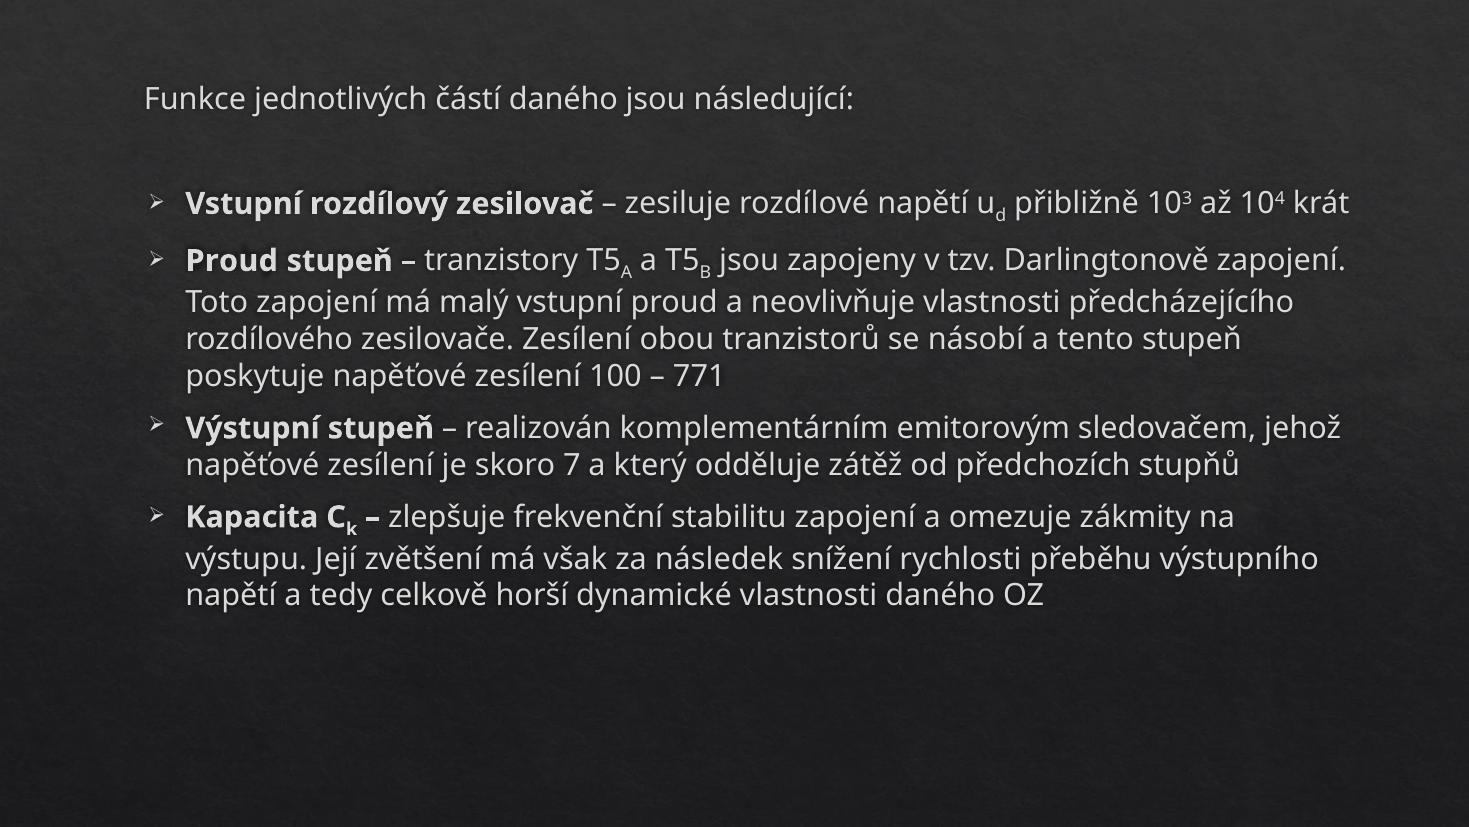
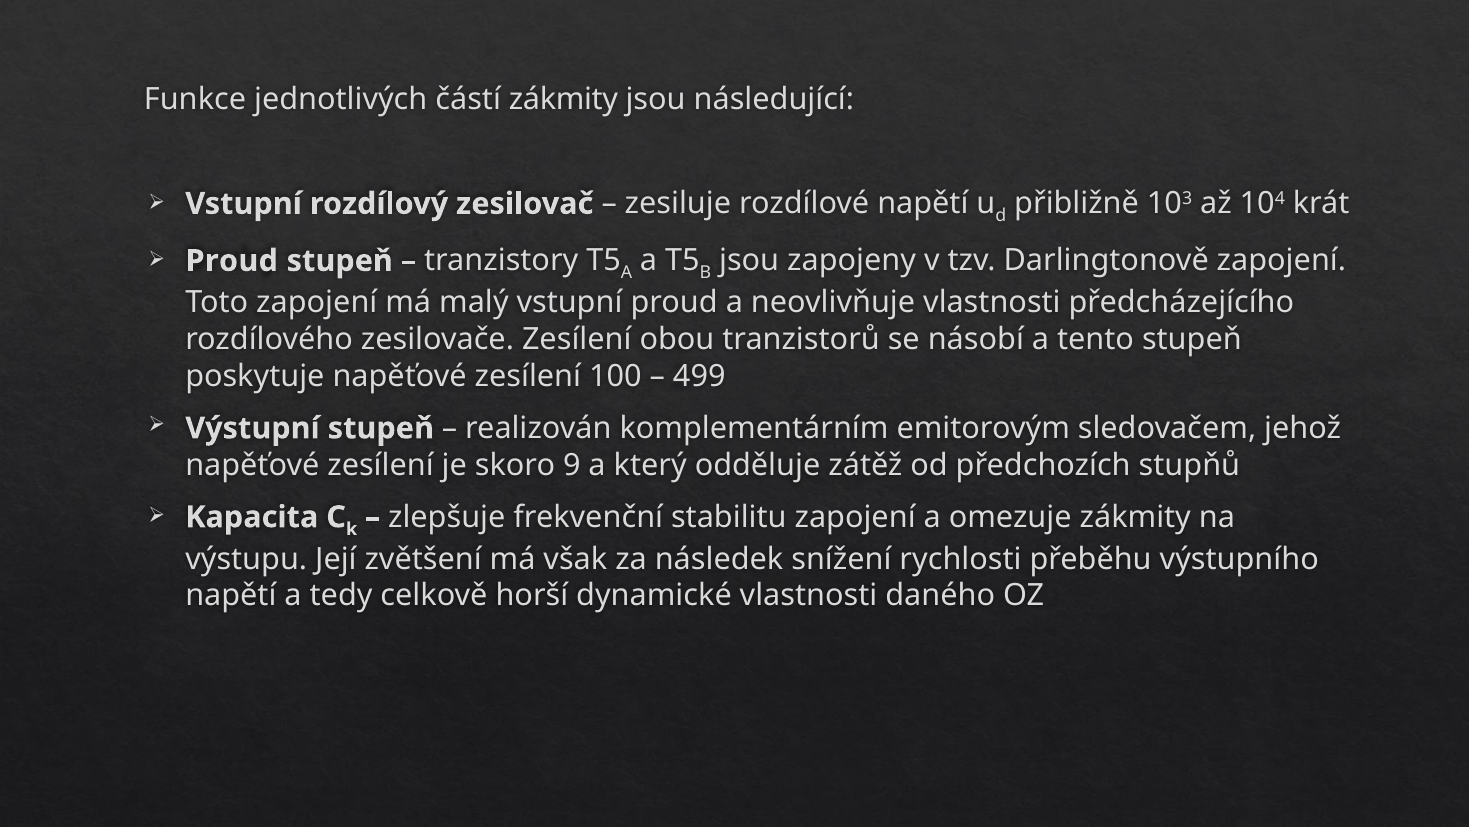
částí daného: daného -> zákmity
771: 771 -> 499
7: 7 -> 9
